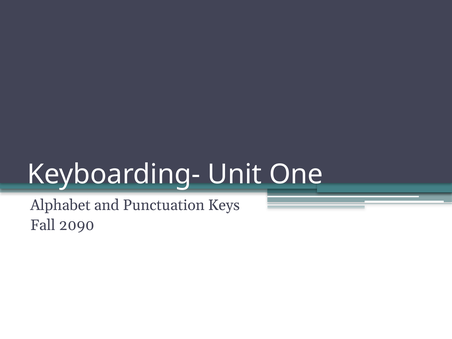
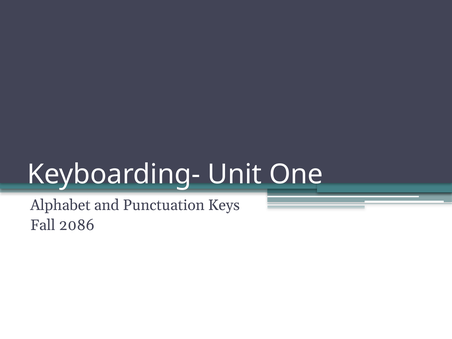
2090: 2090 -> 2086
